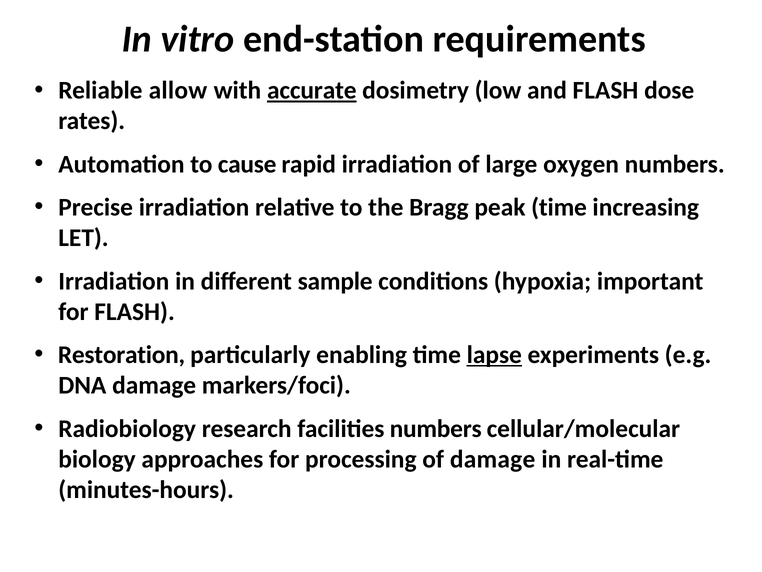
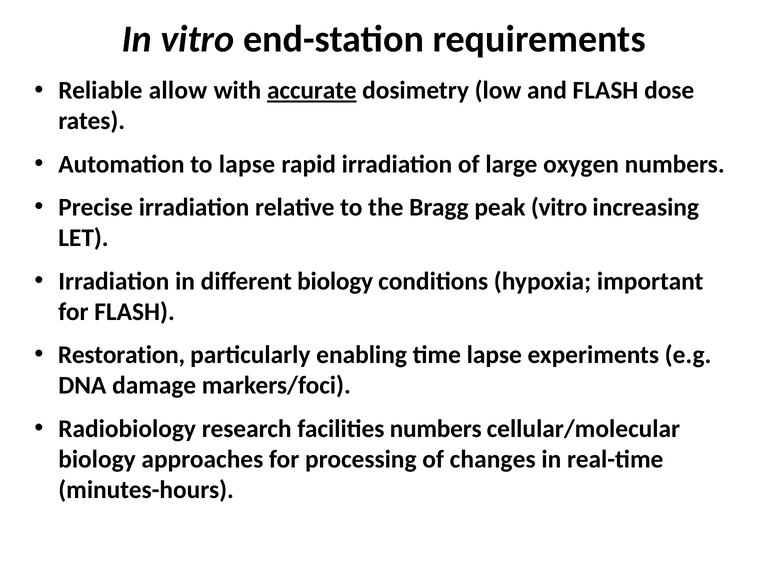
to cause: cause -> lapse
peak time: time -> vitro
different sample: sample -> biology
lapse at (494, 355) underline: present -> none
of damage: damage -> changes
